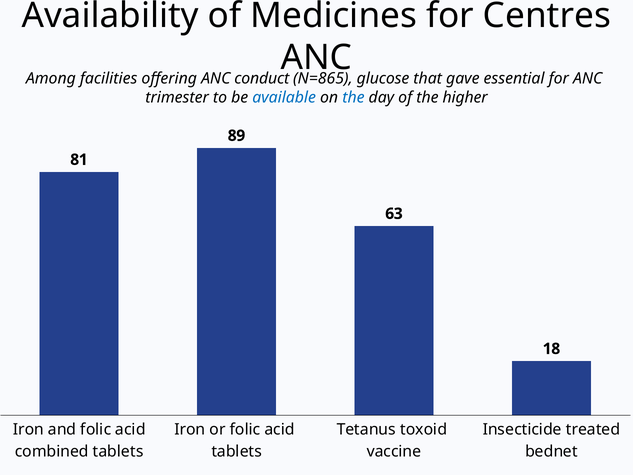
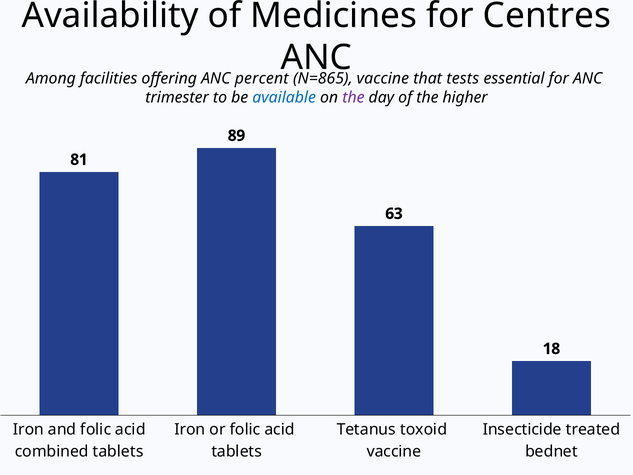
conduct: conduct -> percent
glucose at (383, 78): glucose -> vaccine
gave: gave -> tests
the at (353, 97) colour: blue -> purple
